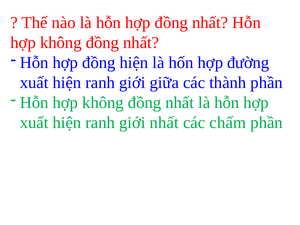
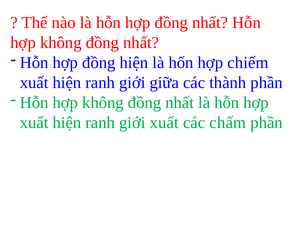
đường: đường -> chiếm
giới nhất: nhất -> xuất
